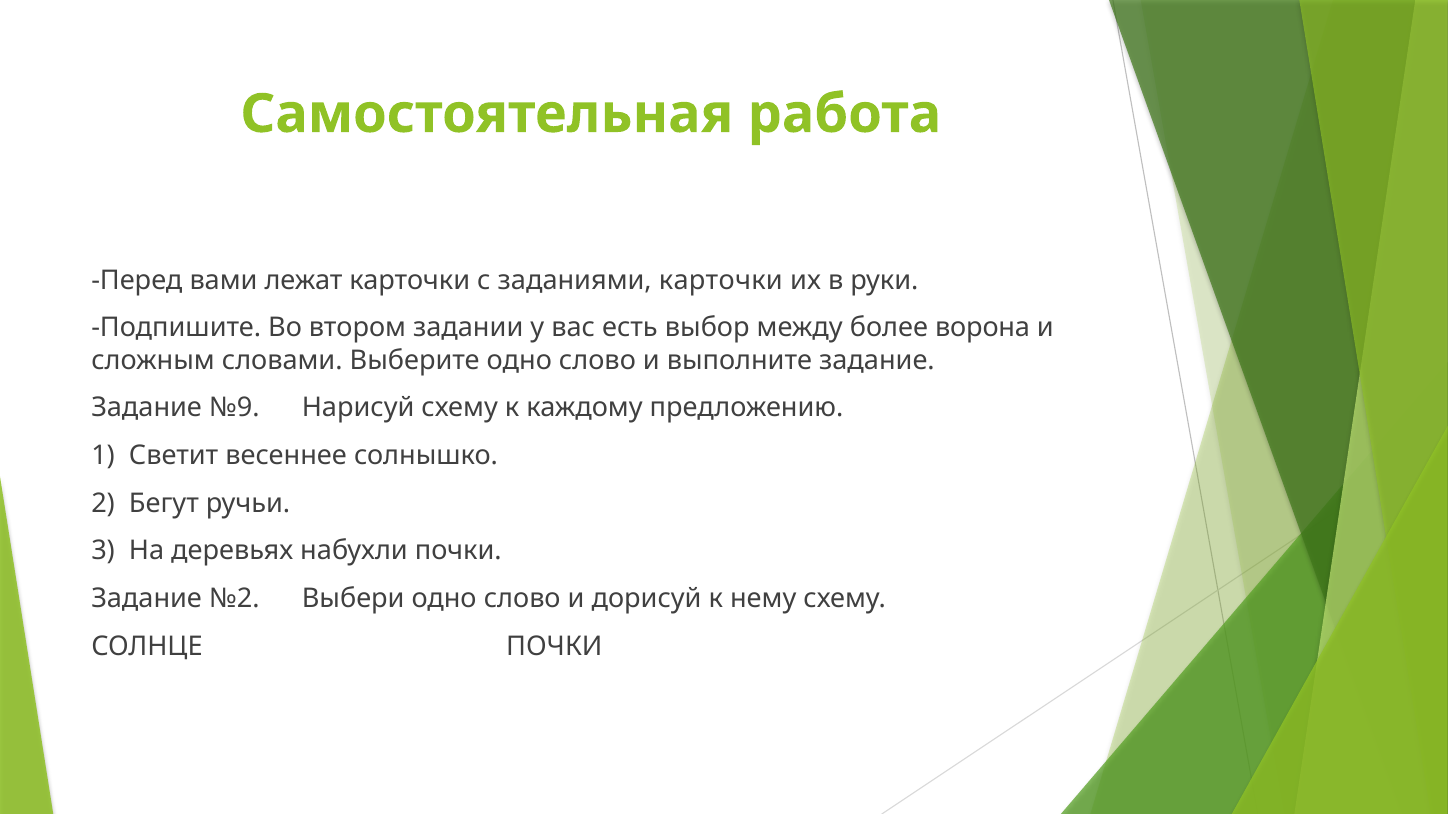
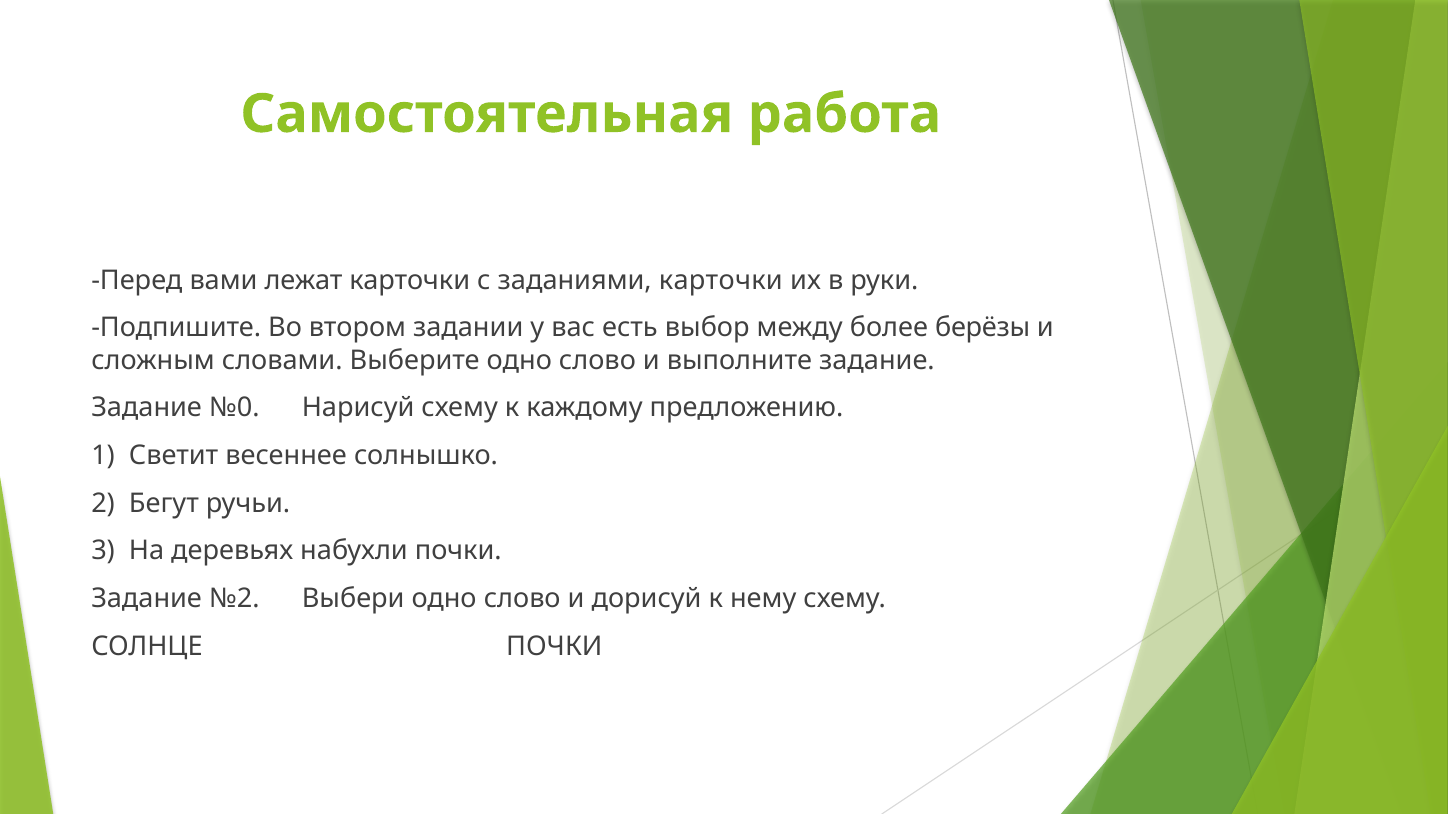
ворона: ворона -> берёзы
№9: №9 -> №0
